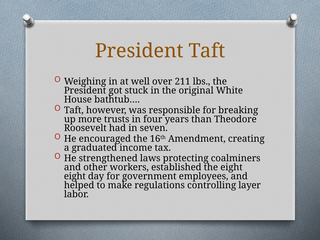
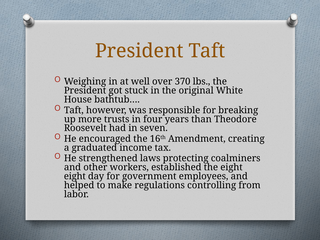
211: 211 -> 370
layer: layer -> from
